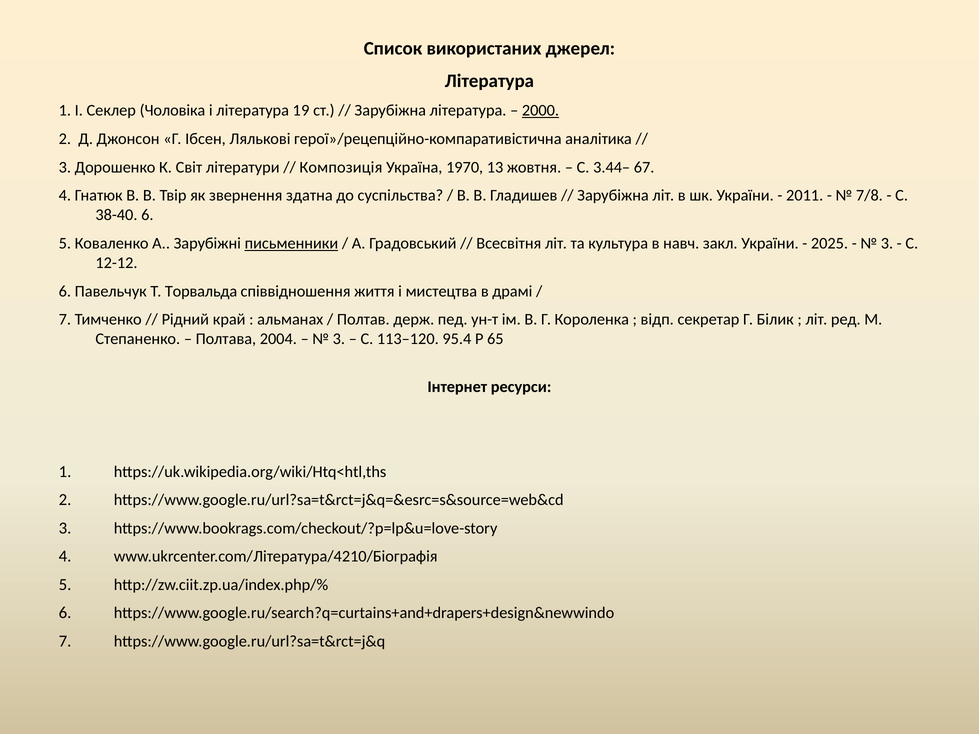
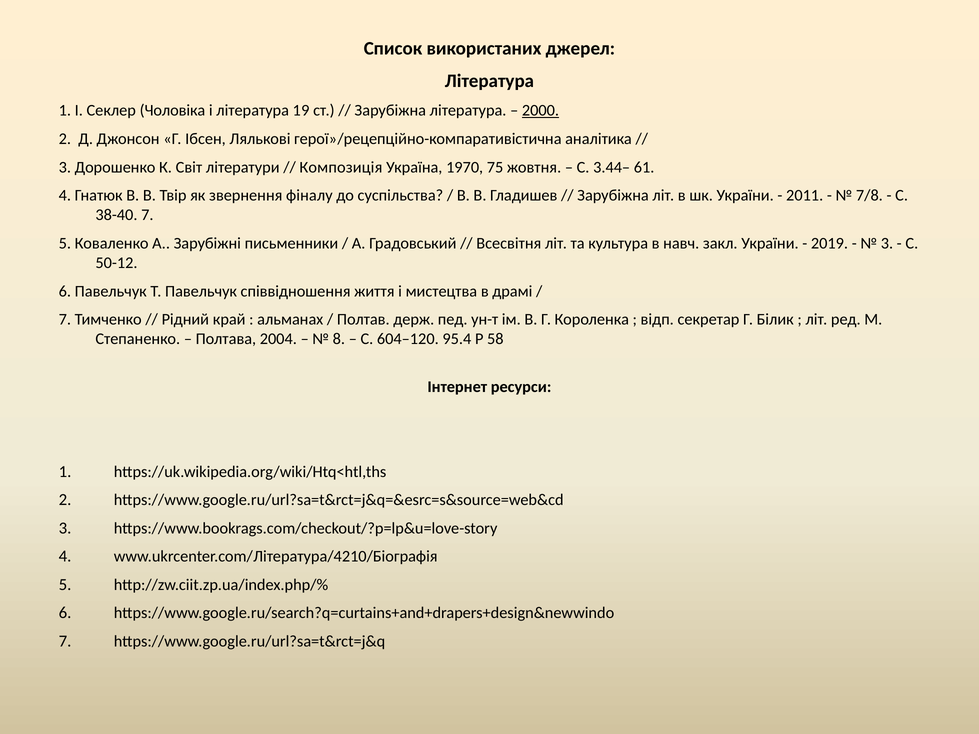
13: 13 -> 75
67: 67 -> 61
здатна: здатна -> фіналу
38-40 6: 6 -> 7
письменники underline: present -> none
2025: 2025 -> 2019
12-12: 12-12 -> 50-12
Т Торвальда: Торвальда -> Павельчук
3 at (339, 339): 3 -> 8
113–120: 113–120 -> 604–120
65: 65 -> 58
